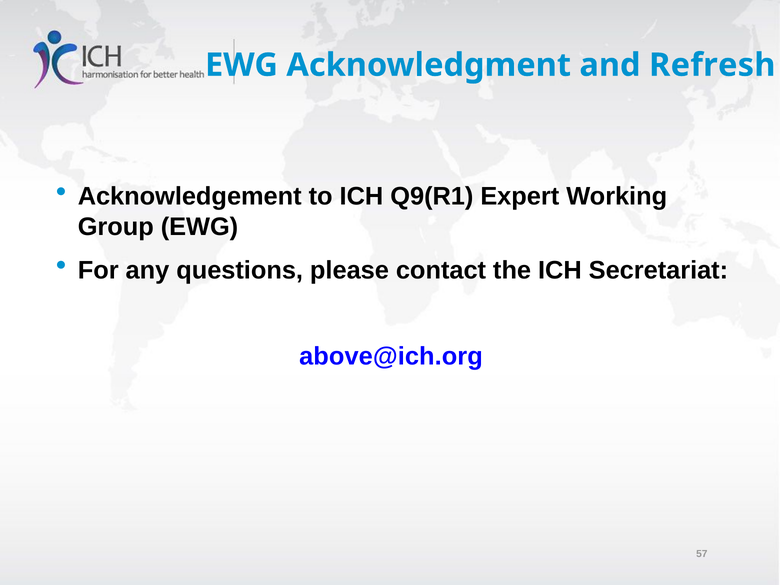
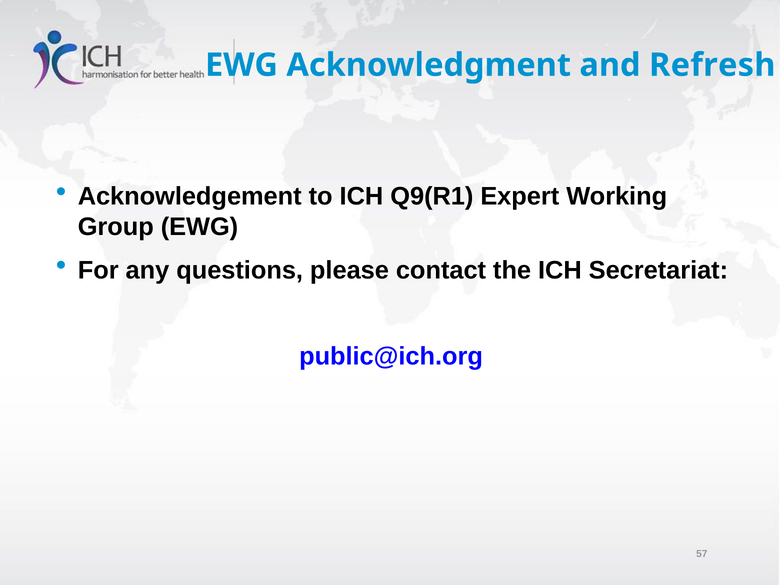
above@ich.org: above@ich.org -> public@ich.org
